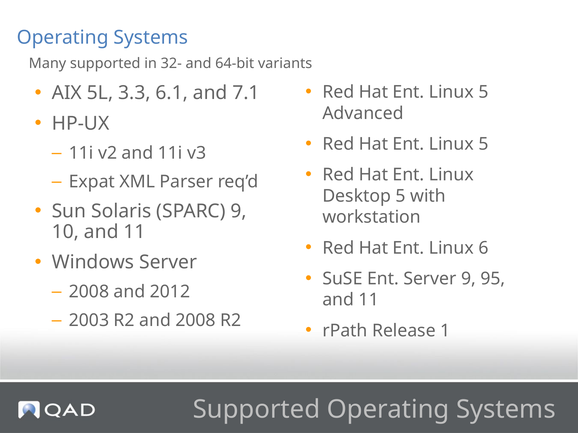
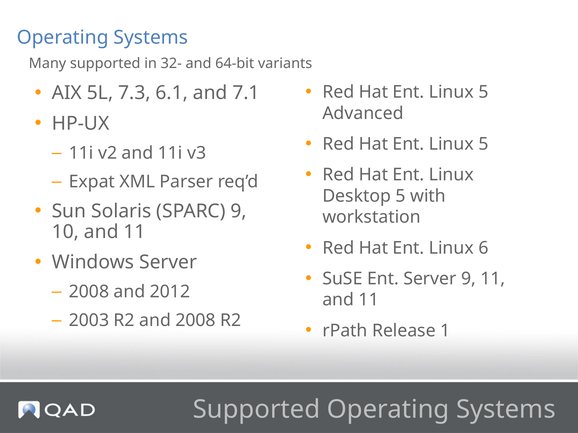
3.3: 3.3 -> 7.3
9 95: 95 -> 11
